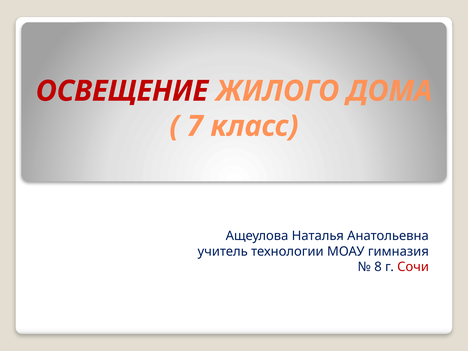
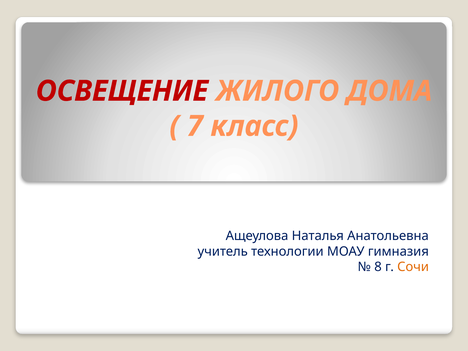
Сочи colour: red -> orange
